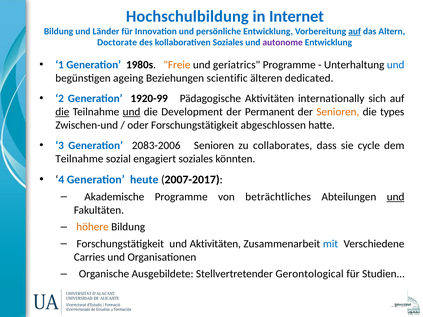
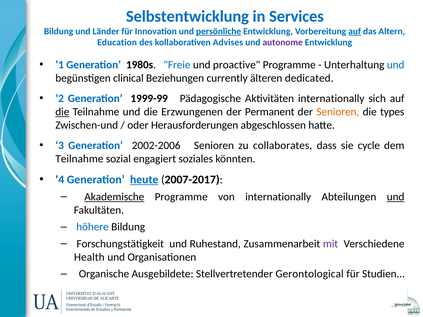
Hochschulbildung: Hochschulbildung -> Selbstentwicklung
Internet: Internet -> Services
persönliche underline: none -> present
Doctorate: Doctorate -> Education
kollaborativen Soziales: Soziales -> Advises
Freie colour: orange -> blue
geriatrics: geriatrics -> proactive
ageing: ageing -> clinical
scientific: scientific -> currently
1920-99: 1920-99 -> 1999-99
und at (132, 112) underline: present -> none
Development: Development -> Erzwungenen
oder Forschungstätigkeit: Forschungstätigkeit -> Herausforderungen
2083-2006: 2083-2006 -> 2002-2006
heute underline: none -> present
Akademische underline: none -> present
von beträchtliches: beträchtliches -> internationally
höhere colour: orange -> blue
und Aktivitäten: Aktivitäten -> Ruhestand
mit colour: blue -> purple
Carries: Carries -> Health
